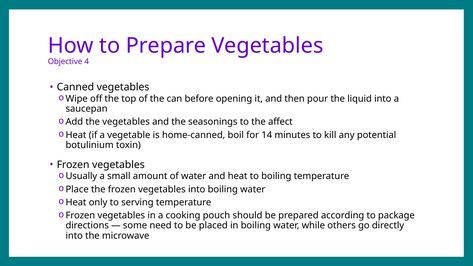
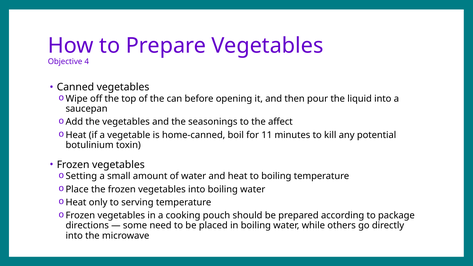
14: 14 -> 11
Usually: Usually -> Setting
